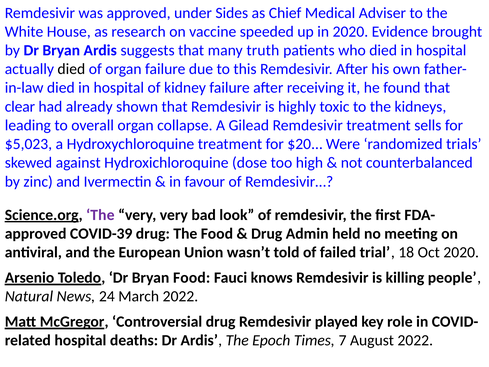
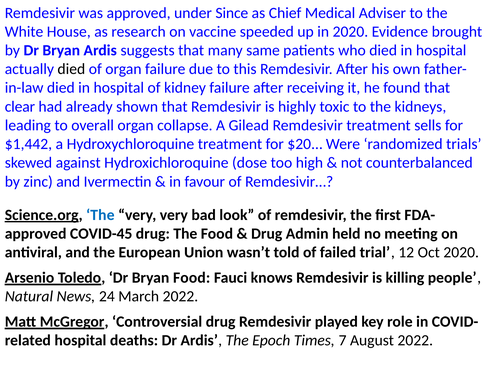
Sides: Sides -> Since
truth: truth -> same
$5,023: $5,023 -> $1,442
The at (100, 215) colour: purple -> blue
COVID-39: COVID-39 -> COVID-45
18: 18 -> 12
